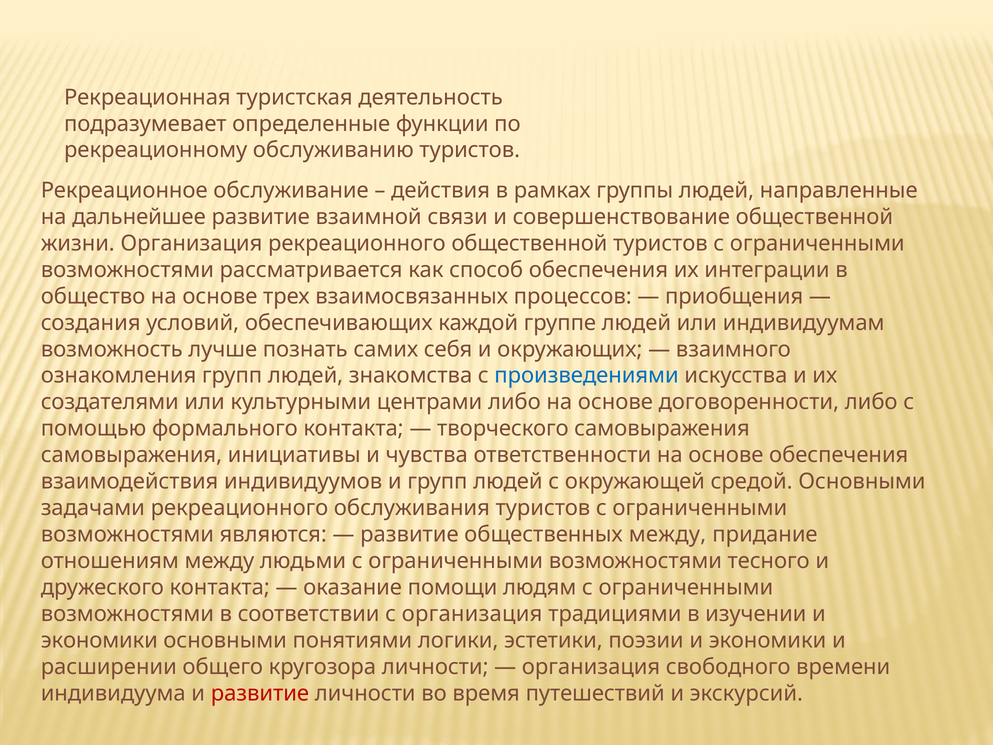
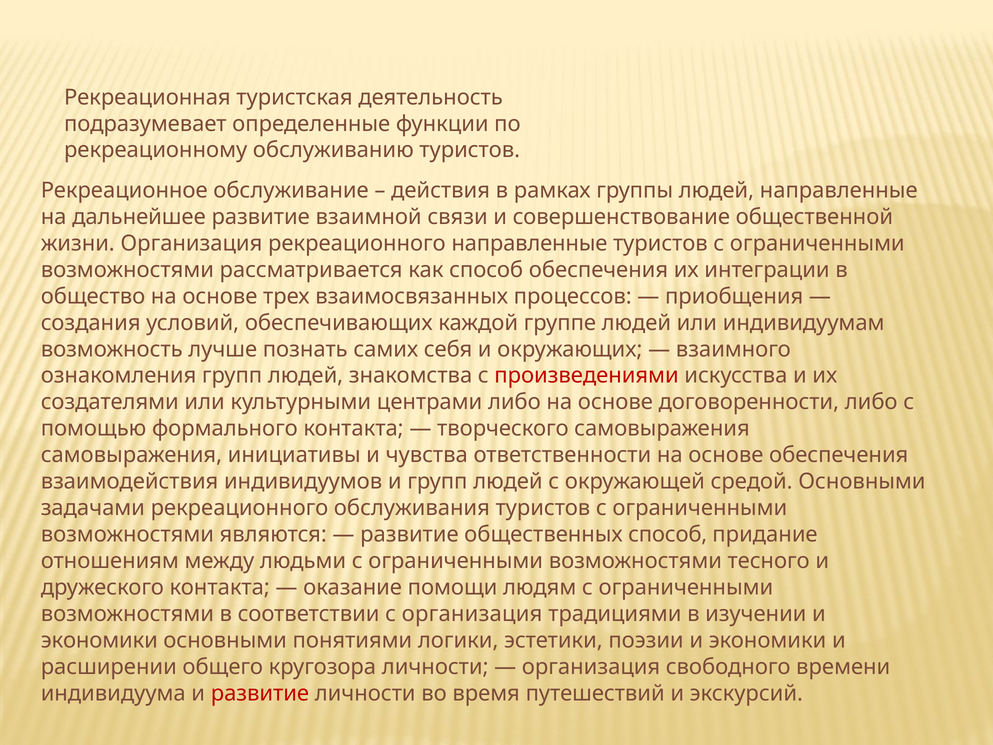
рекреационного общественной: общественной -> направленные
произведениями colour: blue -> red
общественных между: между -> способ
